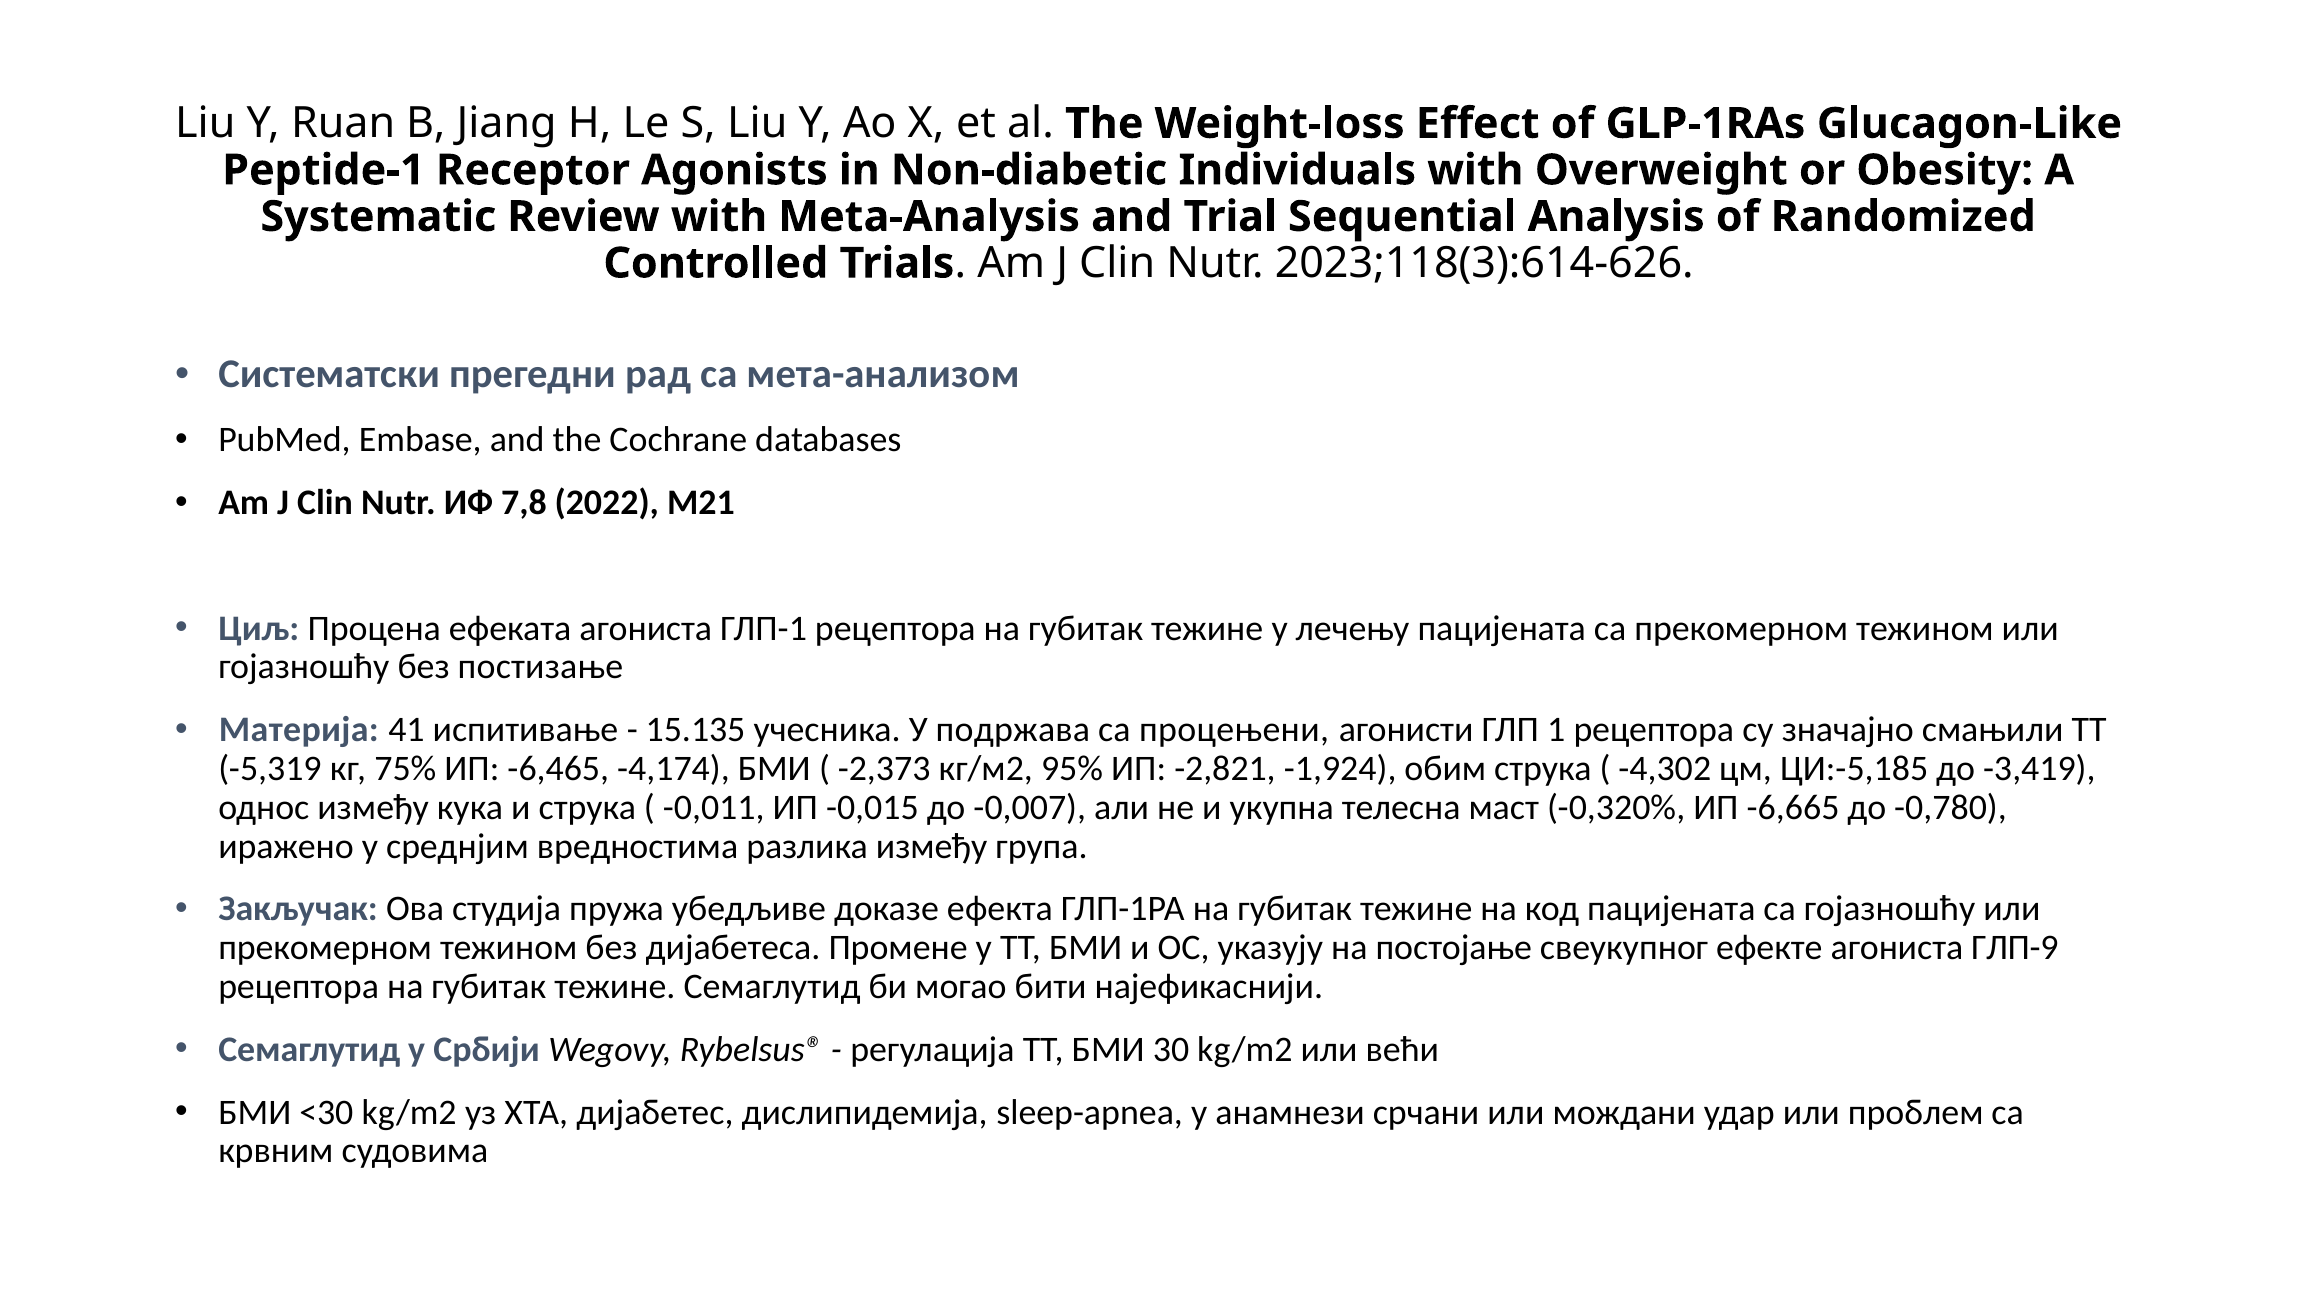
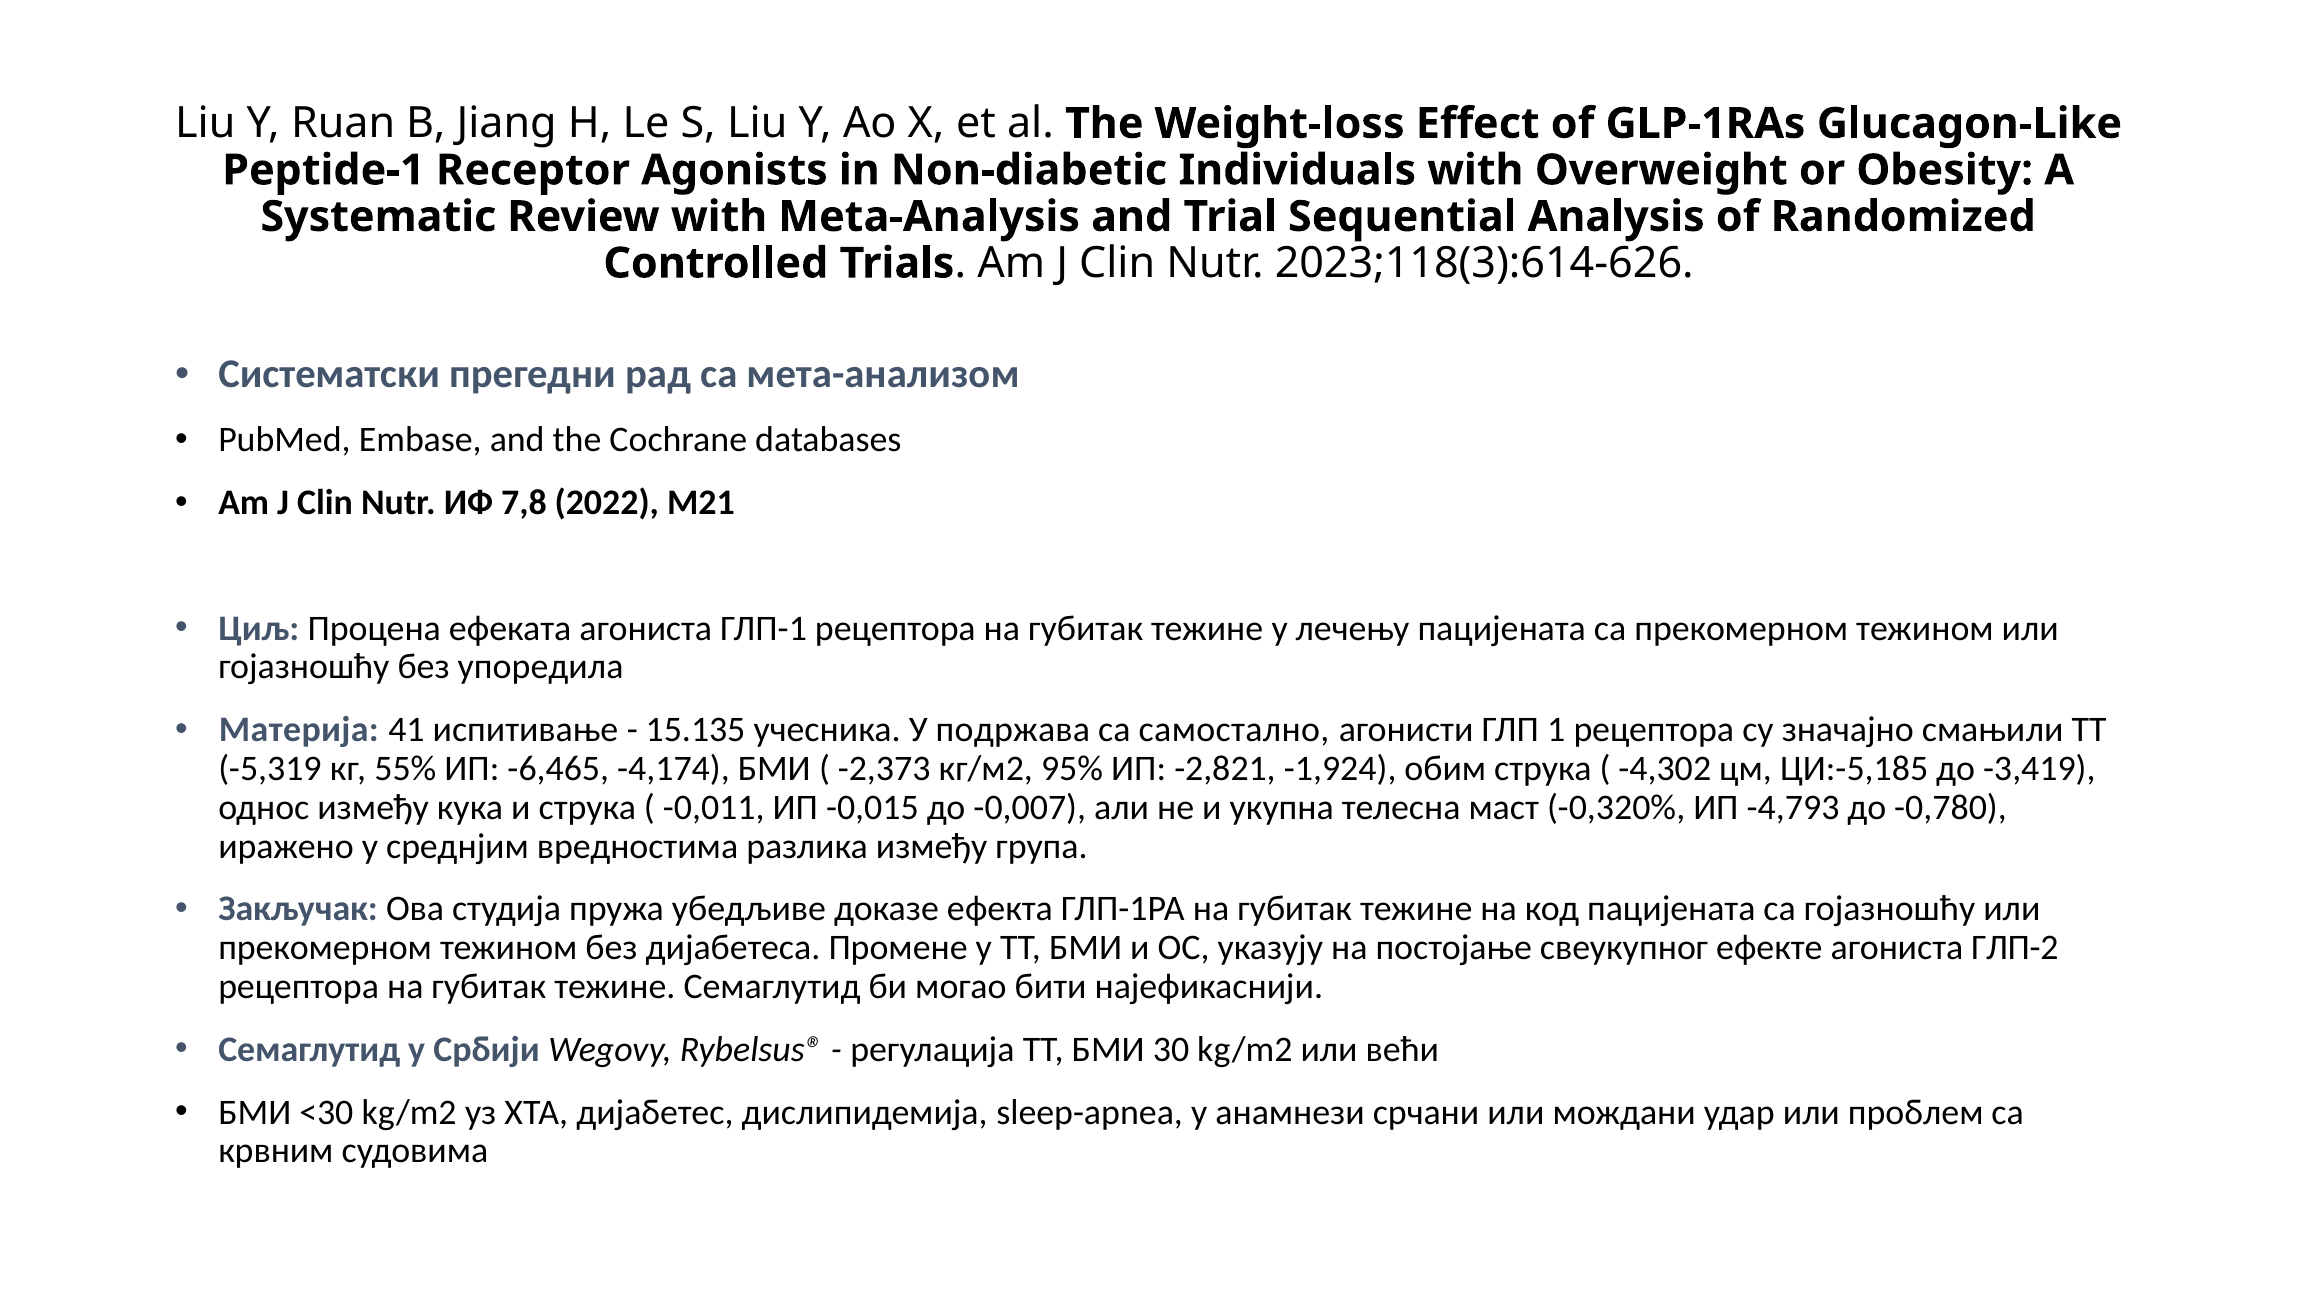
постизање: постизање -> упоредила
процењени: процењени -> самостално
75%: 75% -> 55%
-6,665: -6,665 -> -4,793
ГЛП-9: ГЛП-9 -> ГЛП-2
